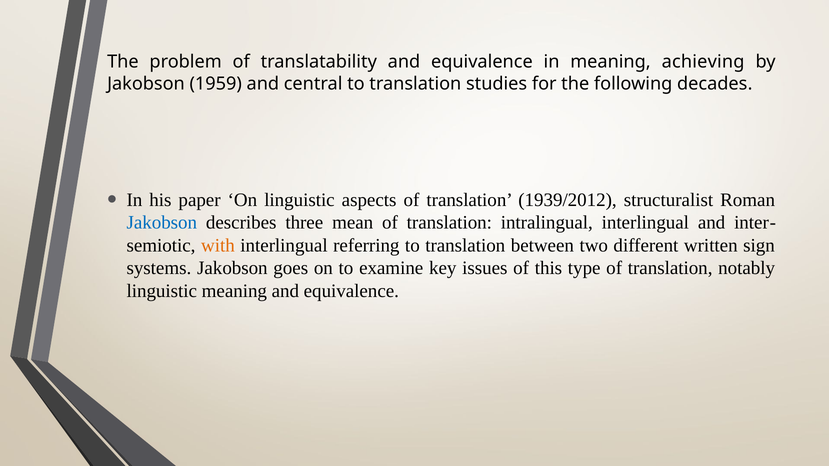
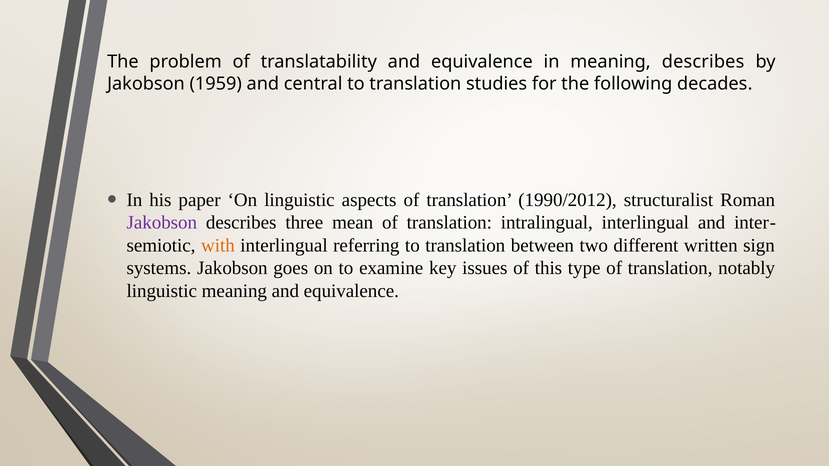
meaning achieving: achieving -> describes
1939/2012: 1939/2012 -> 1990/2012
Jakobson at (162, 223) colour: blue -> purple
